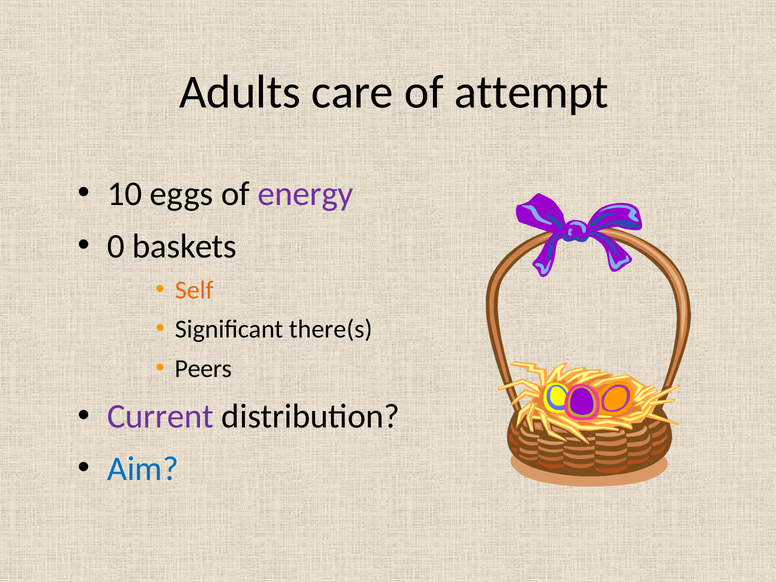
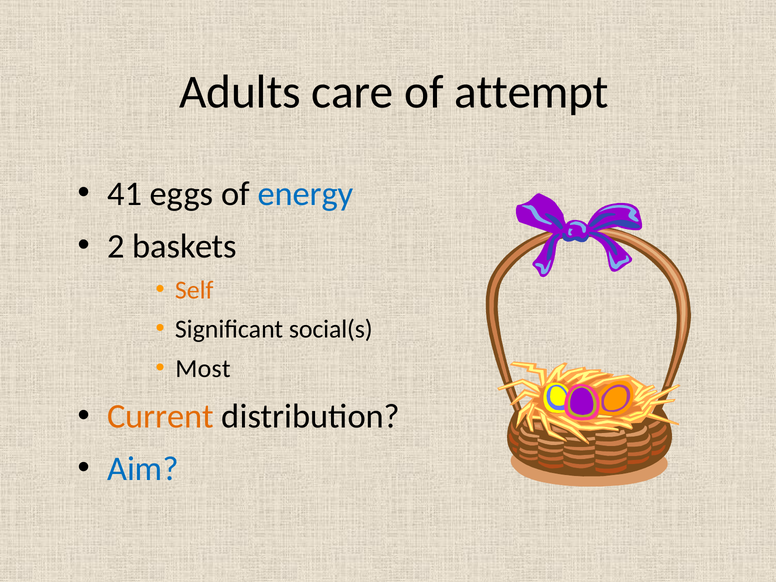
10: 10 -> 41
energy colour: purple -> blue
0: 0 -> 2
there(s: there(s -> social(s
Peers: Peers -> Most
Current colour: purple -> orange
